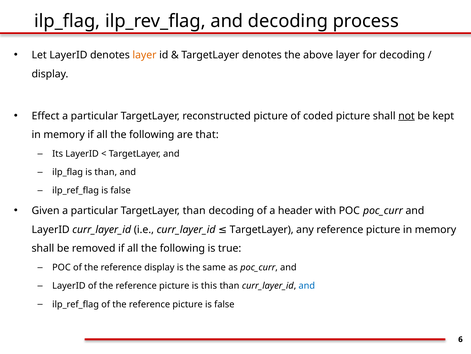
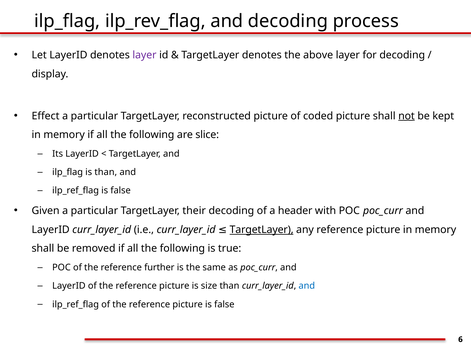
layer at (144, 55) colour: orange -> purple
that: that -> slice
TargetLayer than: than -> their
TargetLayer at (262, 229) underline: none -> present
reference display: display -> further
this: this -> size
